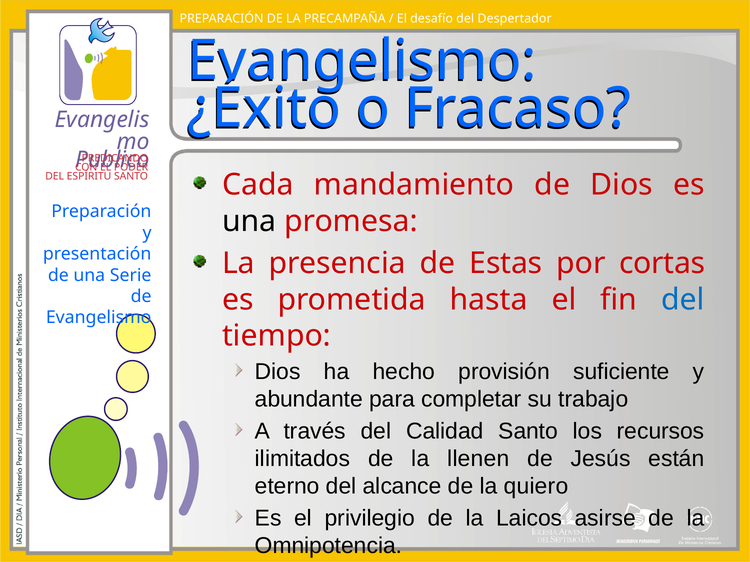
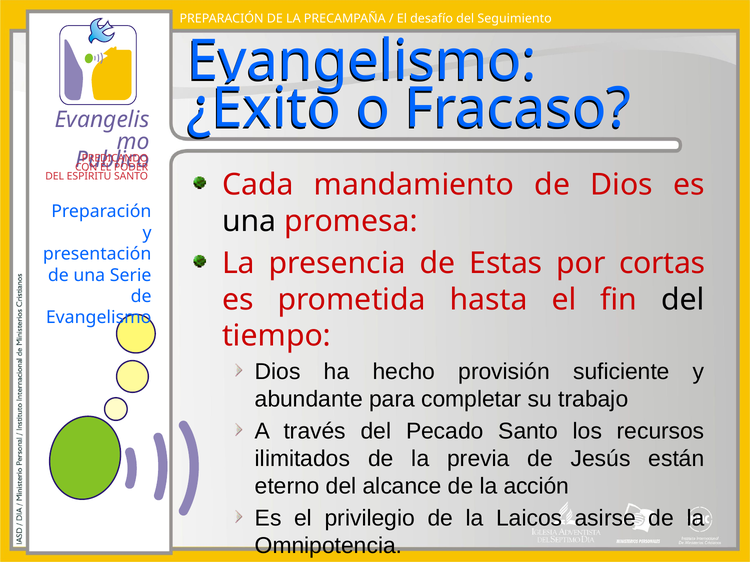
Despertador: Despertador -> Seguimiento
del at (683, 300) colour: blue -> black
Calidad: Calidad -> Pecado
llenen: llenen -> previa
quiero: quiero -> acción
